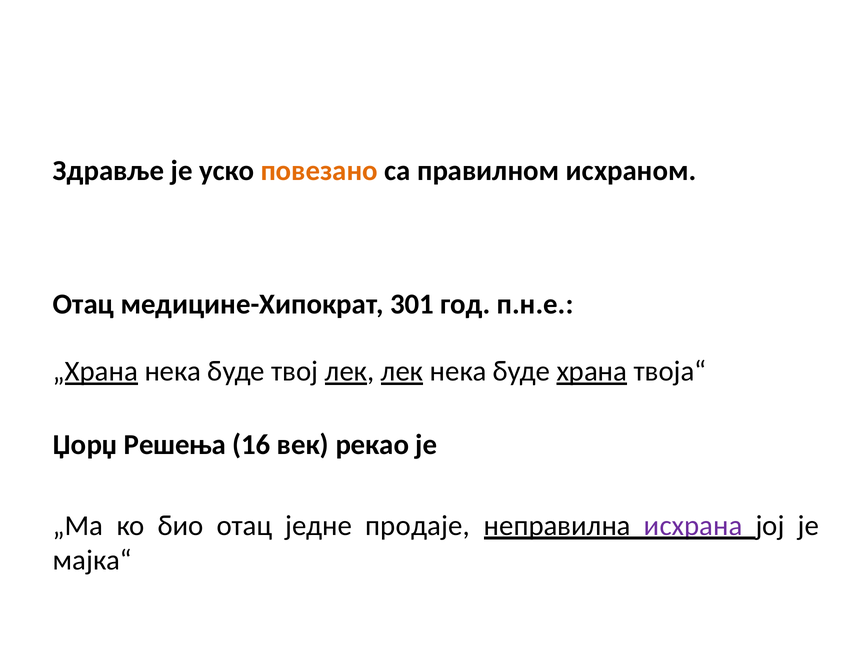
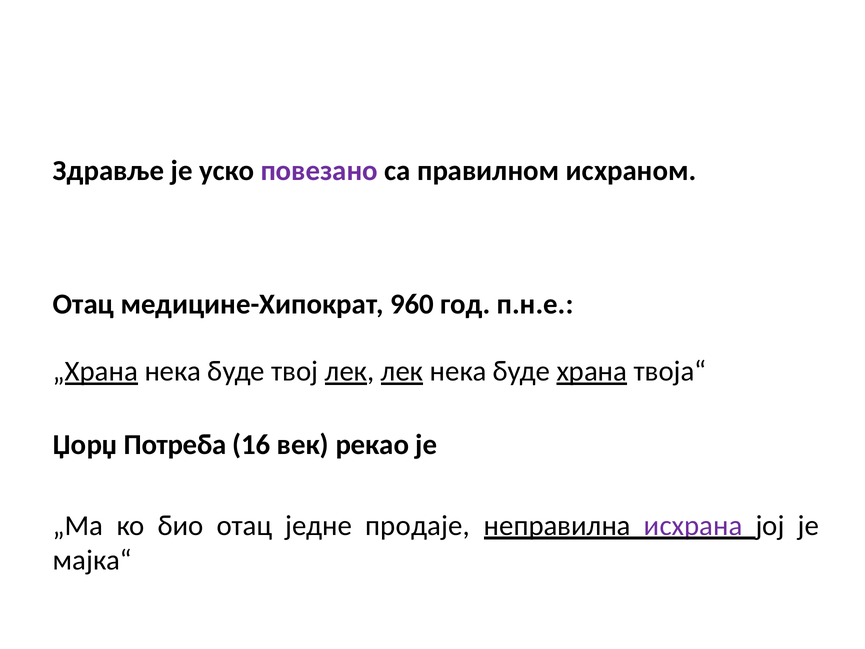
повезано colour: orange -> purple
301: 301 -> 960
Решења: Решења -> Потреба
